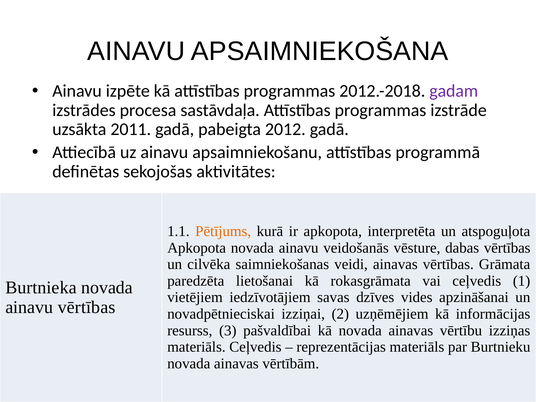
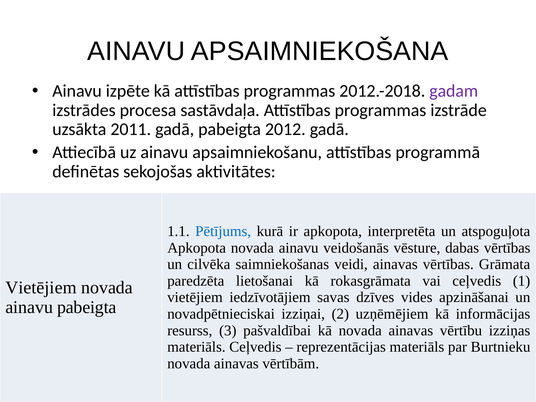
Pētījums colour: orange -> blue
Burtnieka at (41, 288): Burtnieka -> Vietējiem
ainavu vērtības: vērtības -> pabeigta
